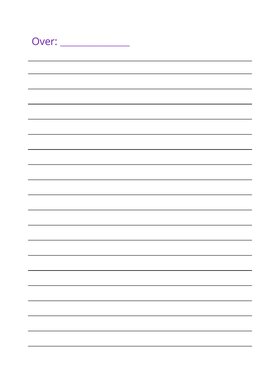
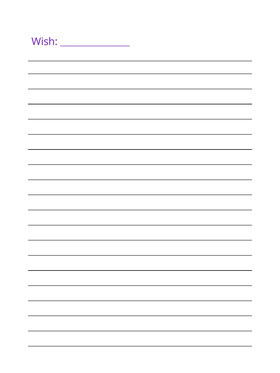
Over: Over -> Wish
